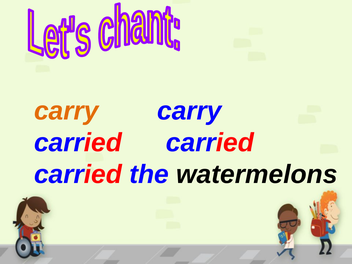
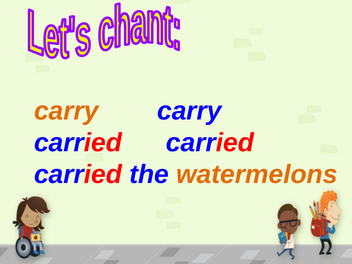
watermelons colour: black -> orange
